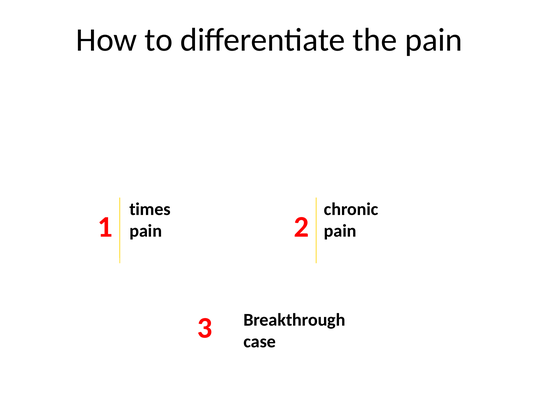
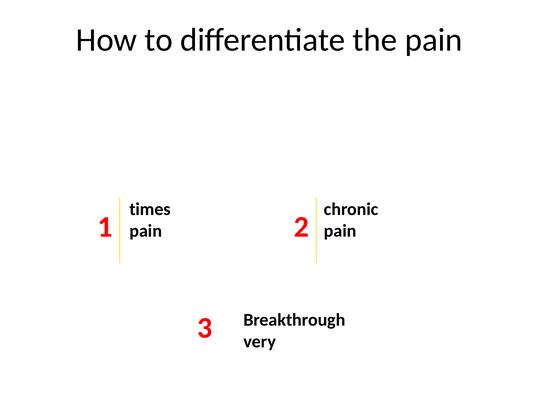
case: case -> very
